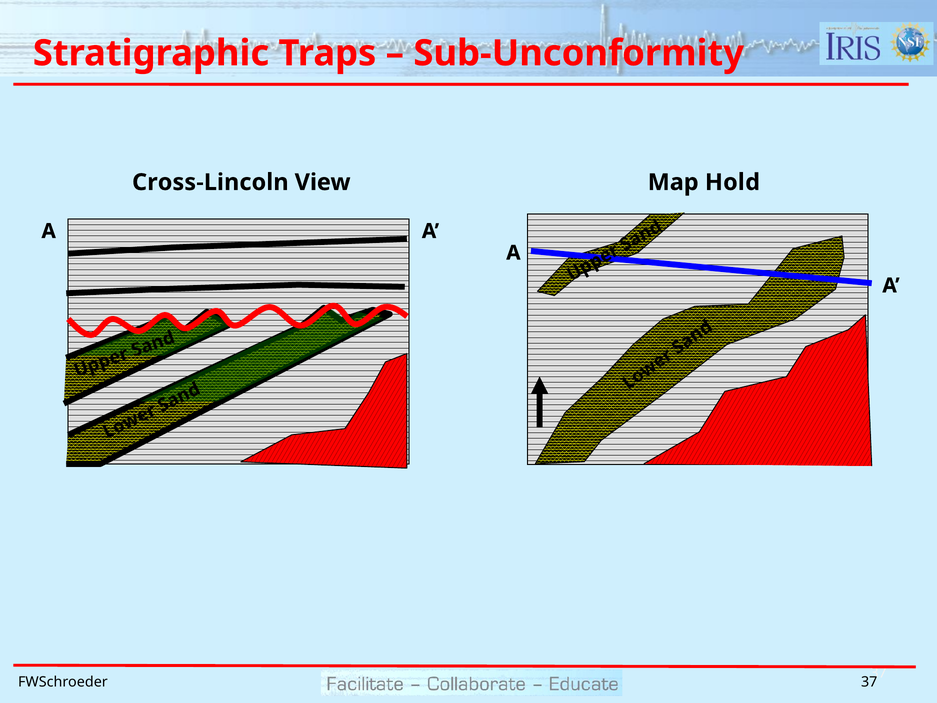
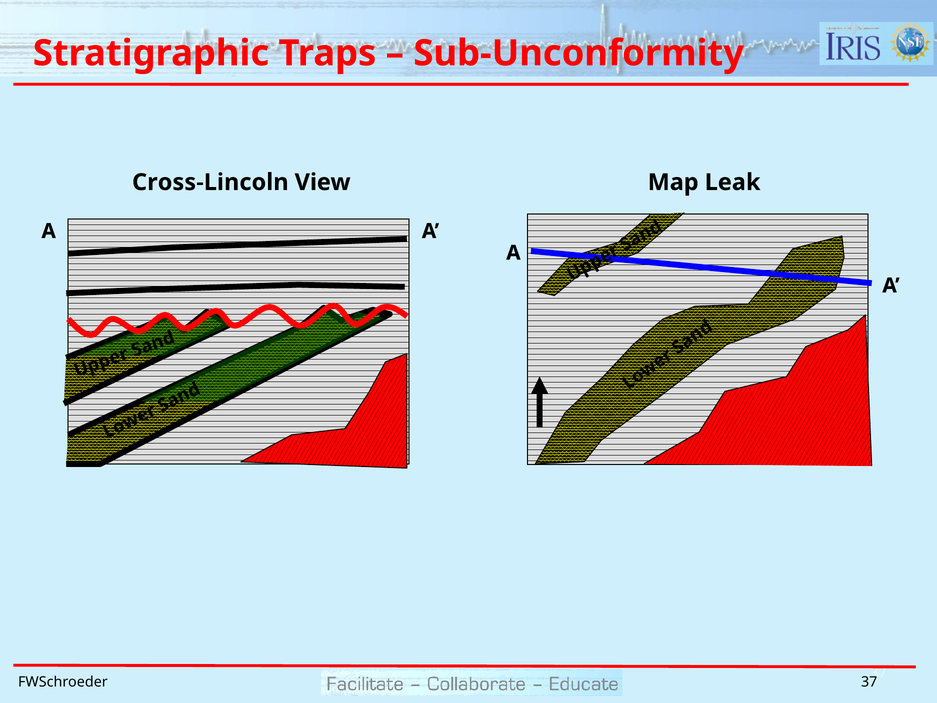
Hold: Hold -> Leak
